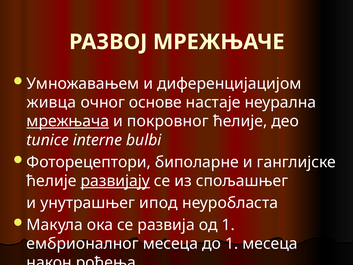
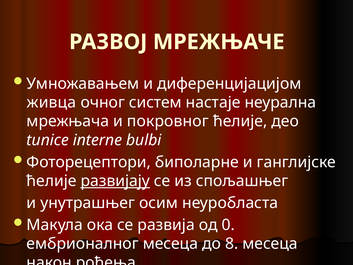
основе: основе -> систем
мрежњача underline: present -> none
ипод: ипод -> осим
од 1: 1 -> 0
до 1: 1 -> 8
